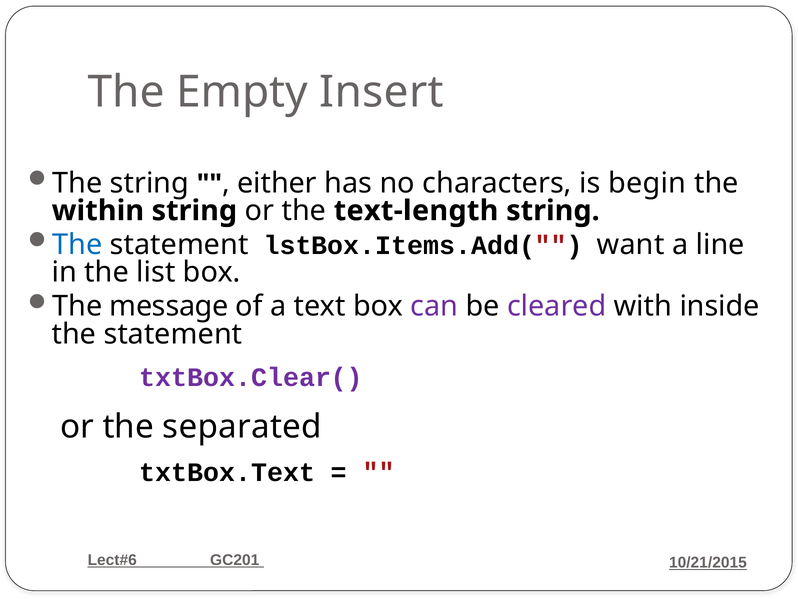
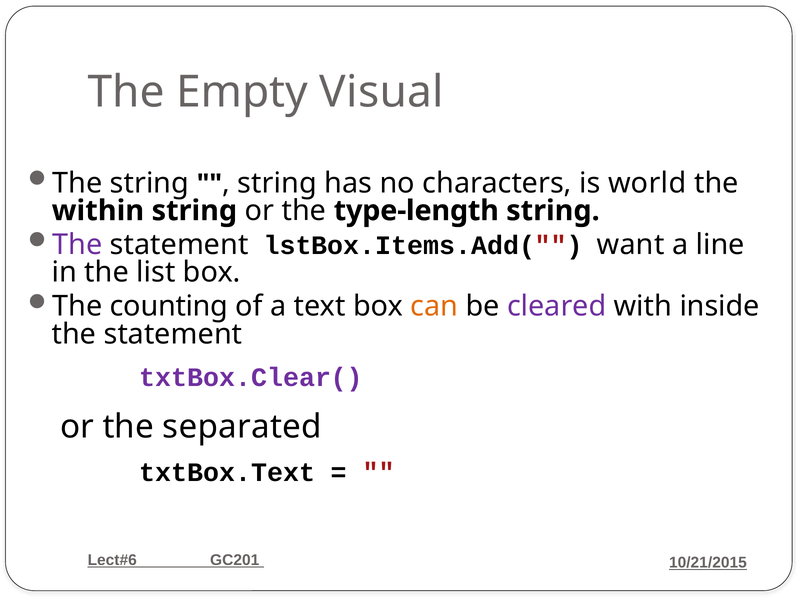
Insert: Insert -> Visual
either at (277, 183): either -> string
begin: begin -> world
text-length: text-length -> type-length
The at (77, 245) colour: blue -> purple
message: message -> counting
can colour: purple -> orange
